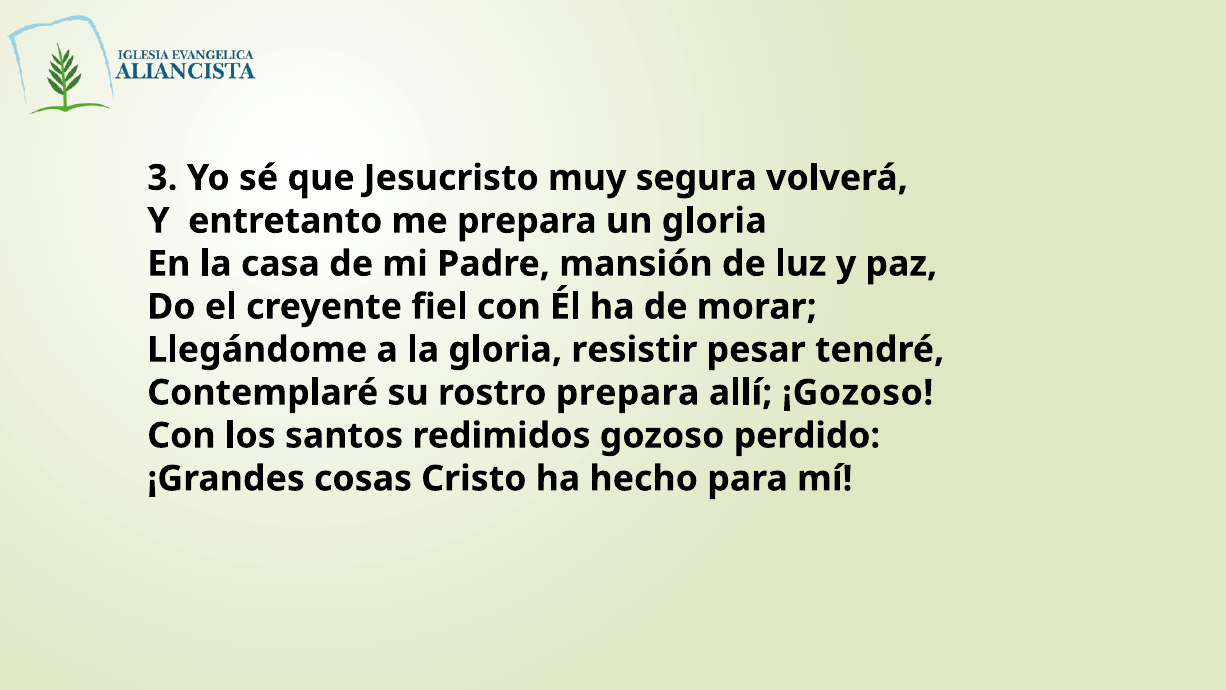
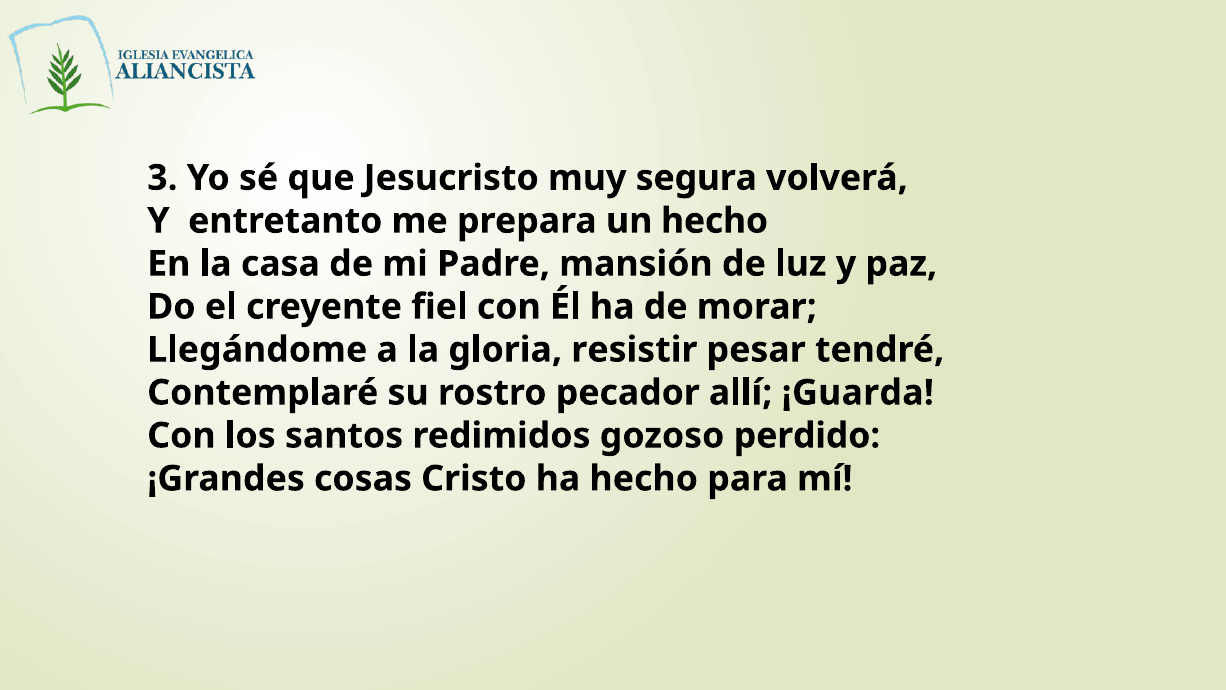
un gloria: gloria -> hecho
rostro prepara: prepara -> pecador
¡Gozoso: ¡Gozoso -> ¡Guarda
